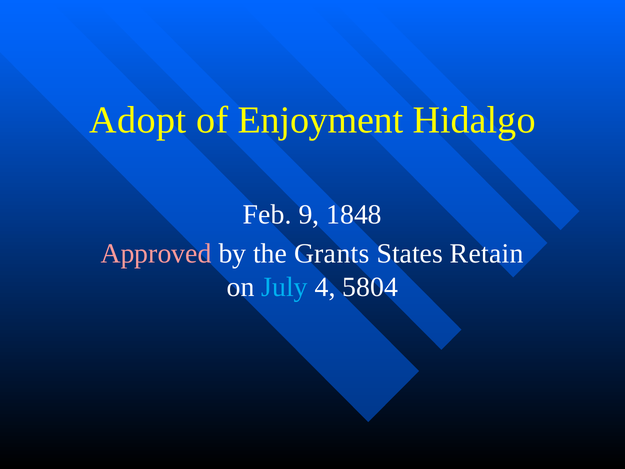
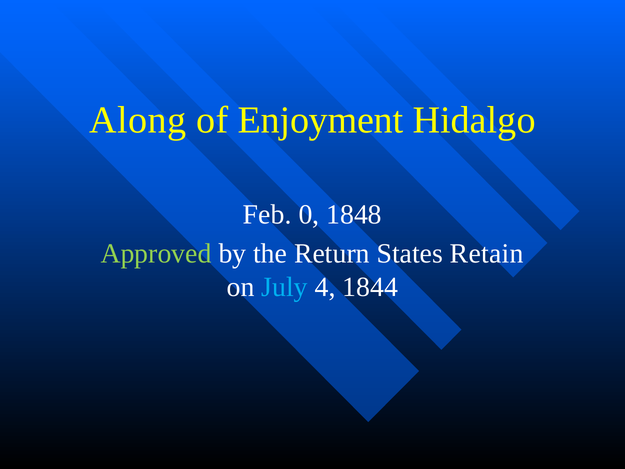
Adopt: Adopt -> Along
9: 9 -> 0
Approved colour: pink -> light green
Grants: Grants -> Return
5804: 5804 -> 1844
